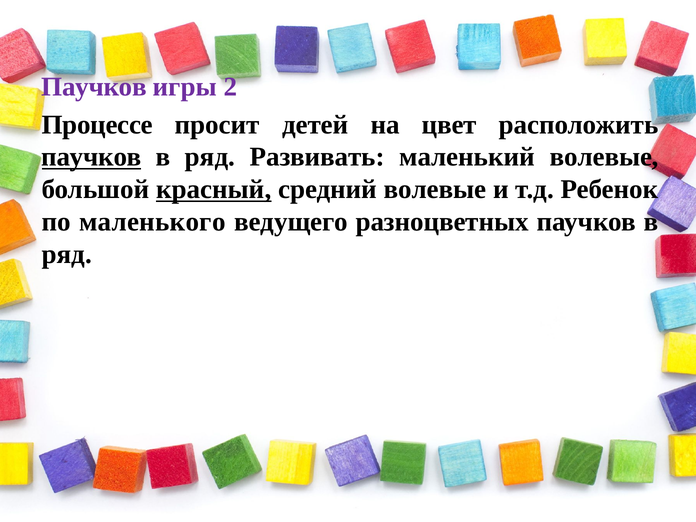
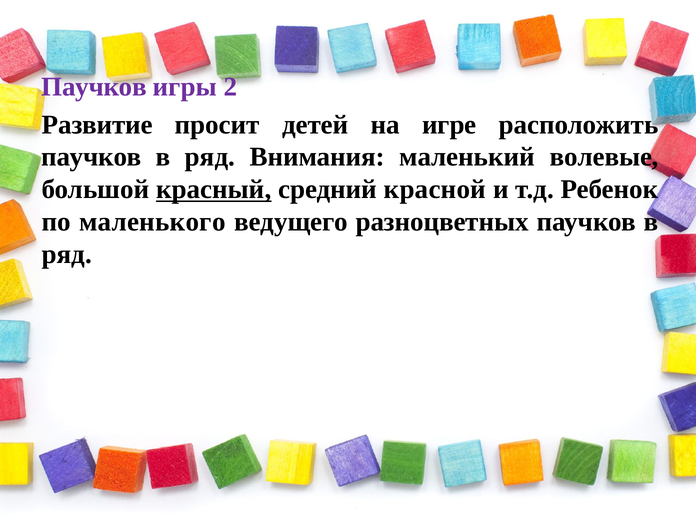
Процессе: Процессе -> Развитие
цвет: цвет -> игре
паучков at (91, 157) underline: present -> none
Развивать: Развивать -> Внимания
средний волевые: волевые -> красной
